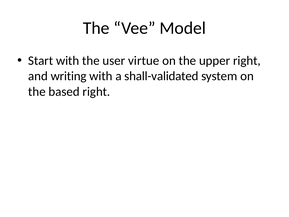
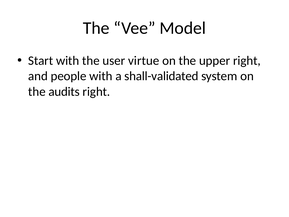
writing: writing -> people
based: based -> audits
